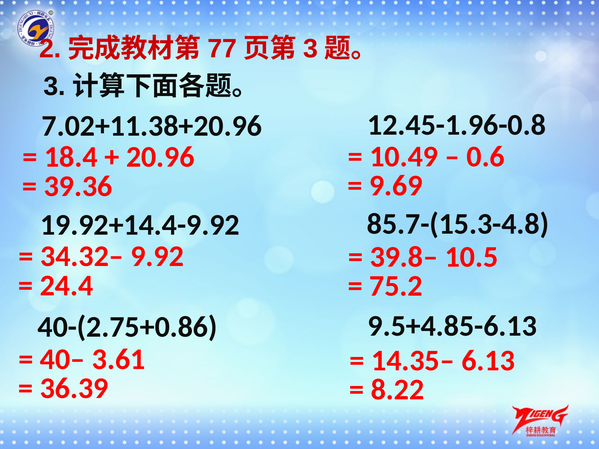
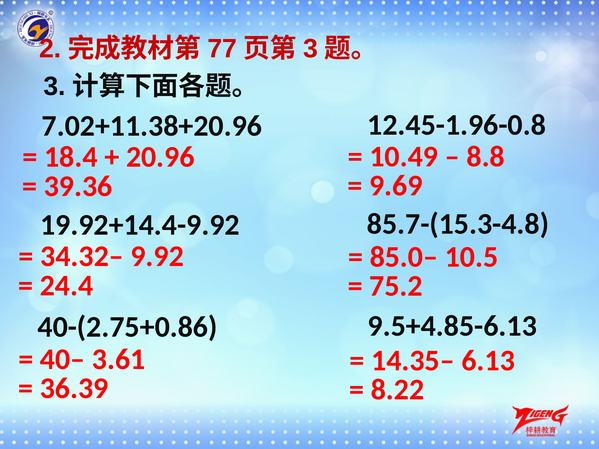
0.6: 0.6 -> 8.8
39.8–: 39.8– -> 85.0–
